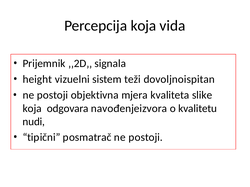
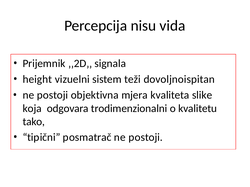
Percepcija koja: koja -> nisu
navođenjeizvora: navođenjeizvora -> trodimenzionalni
nudi: nudi -> tako
